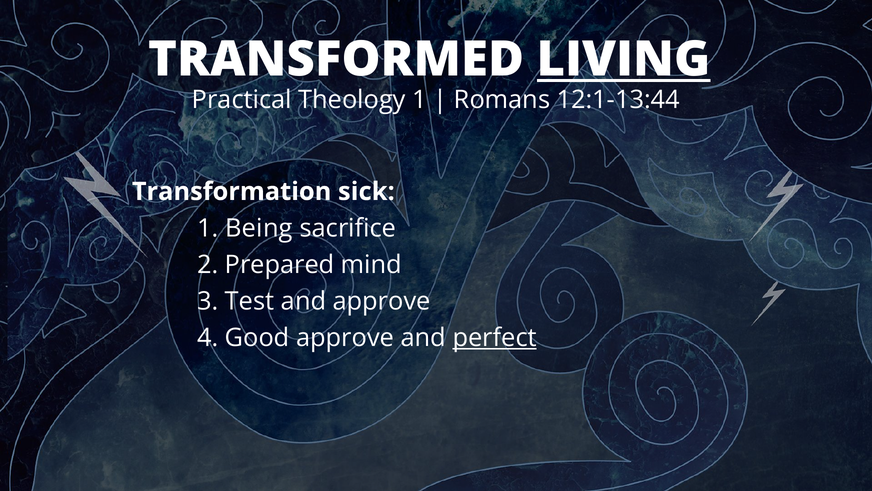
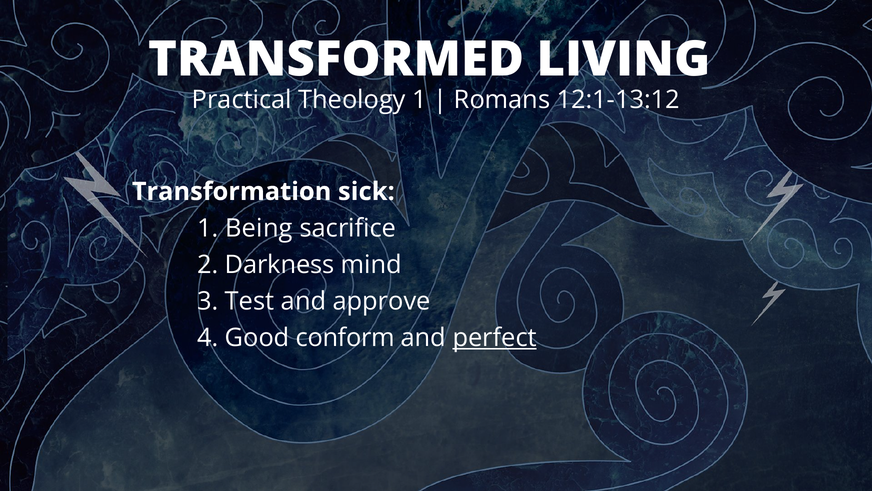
LIVING underline: present -> none
12:1-13:44: 12:1-13:44 -> 12:1-13:12
Prepared: Prepared -> Darkness
Good approve: approve -> conform
